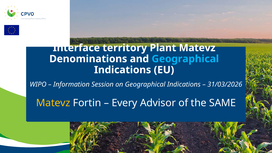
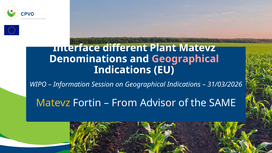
territory: territory -> different
Geographical at (185, 59) colour: light blue -> pink
Every: Every -> From
